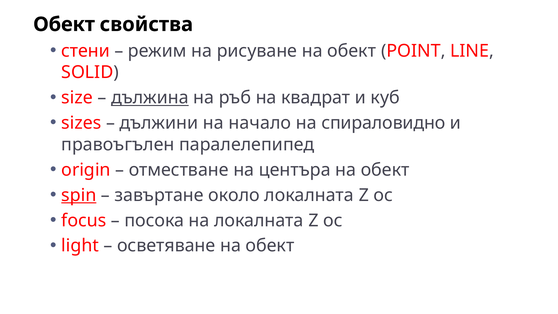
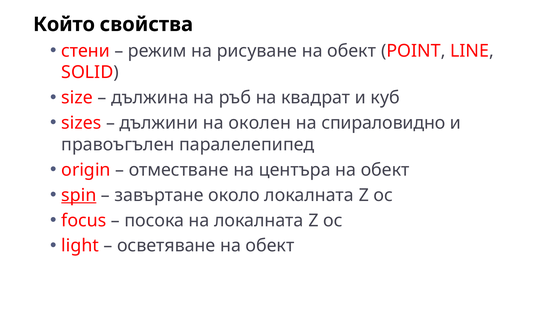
Обект at (64, 24): Обект -> Който
дължина underline: present -> none
начало: начало -> околен
